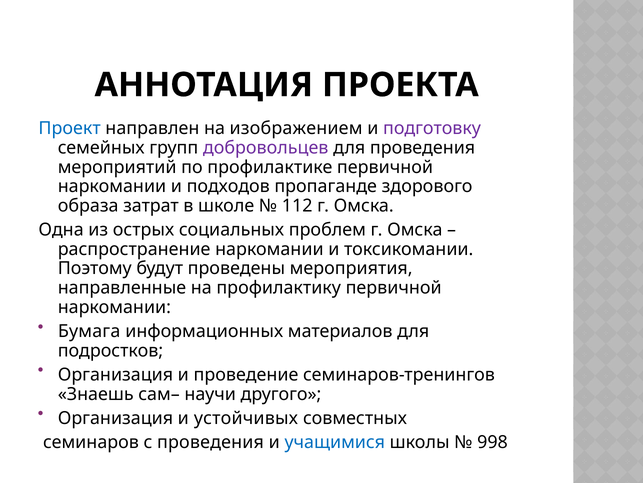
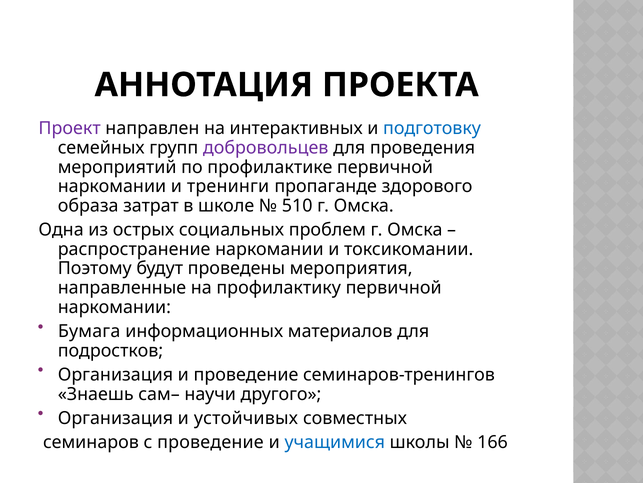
Проект colour: blue -> purple
изображением: изображением -> интерактивных
подготовку colour: purple -> blue
подходов: подходов -> тренинги
112: 112 -> 510
с проведения: проведения -> проведение
998: 998 -> 166
